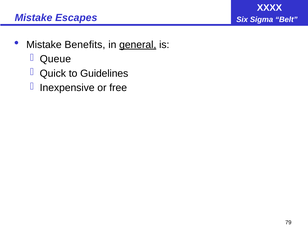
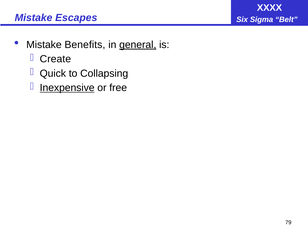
Queue: Queue -> Create
Guidelines: Guidelines -> Collapsing
Inexpensive underline: none -> present
